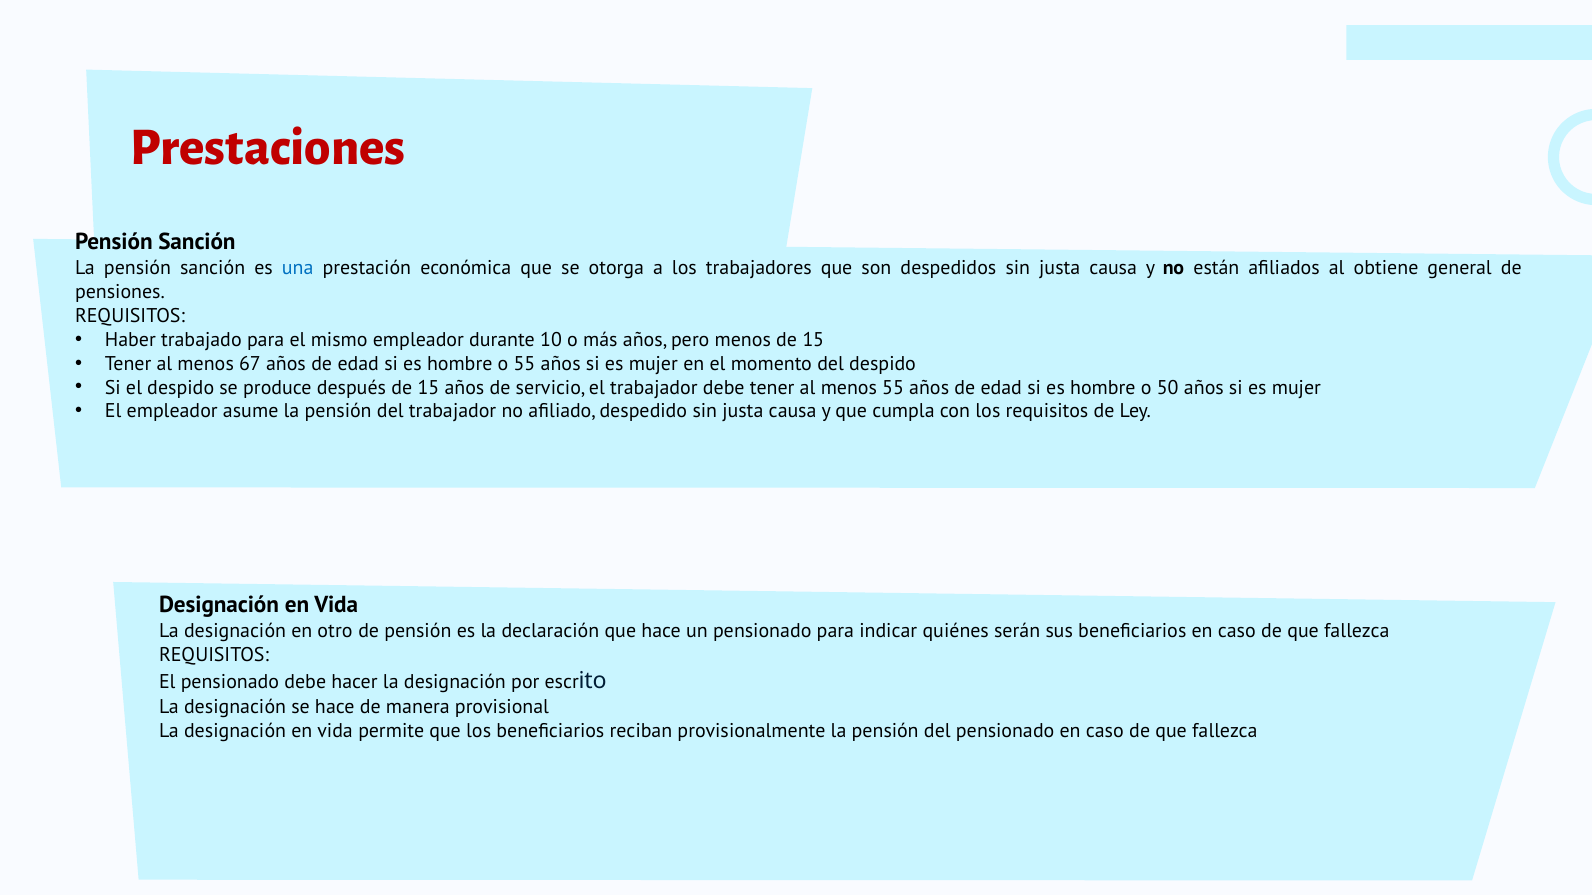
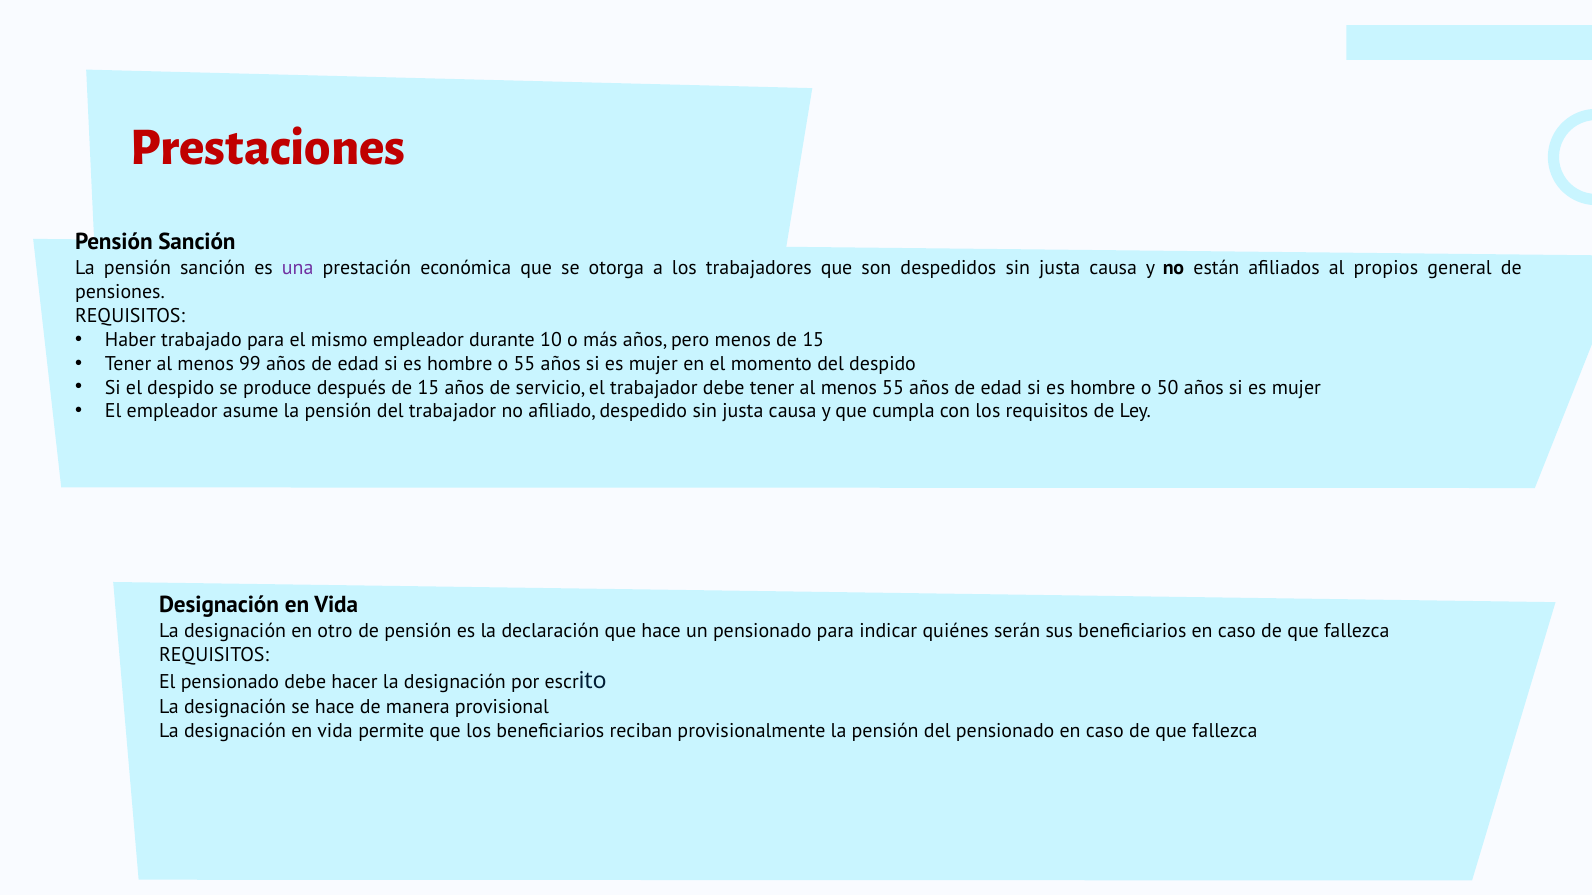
una colour: blue -> purple
obtiene: obtiene -> propios
67: 67 -> 99
